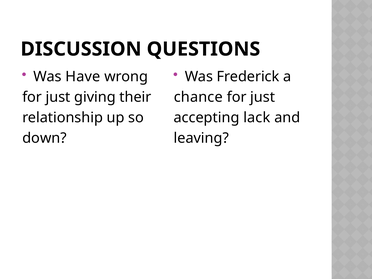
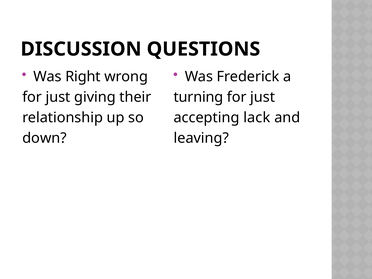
Have: Have -> Right
chance: chance -> turning
